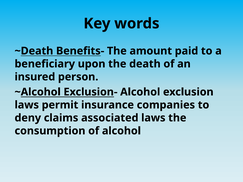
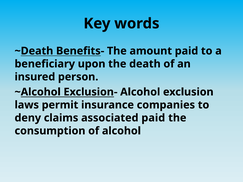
associated laws: laws -> paid
